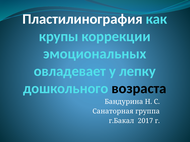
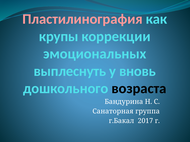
Пластилинография colour: white -> pink
овладевает: овладевает -> выплеснуть
лепку: лепку -> вновь
